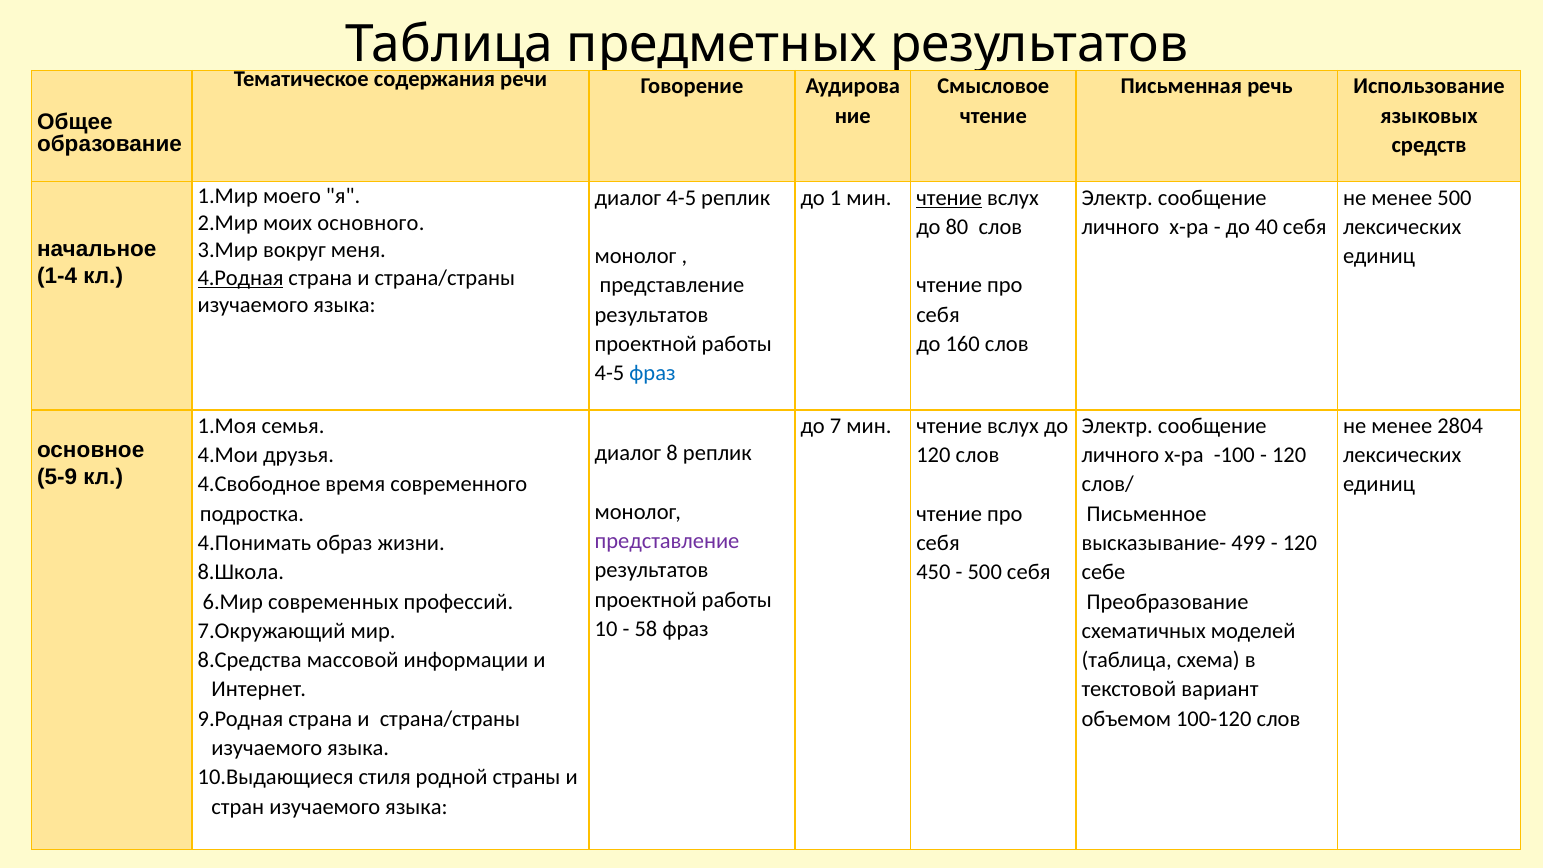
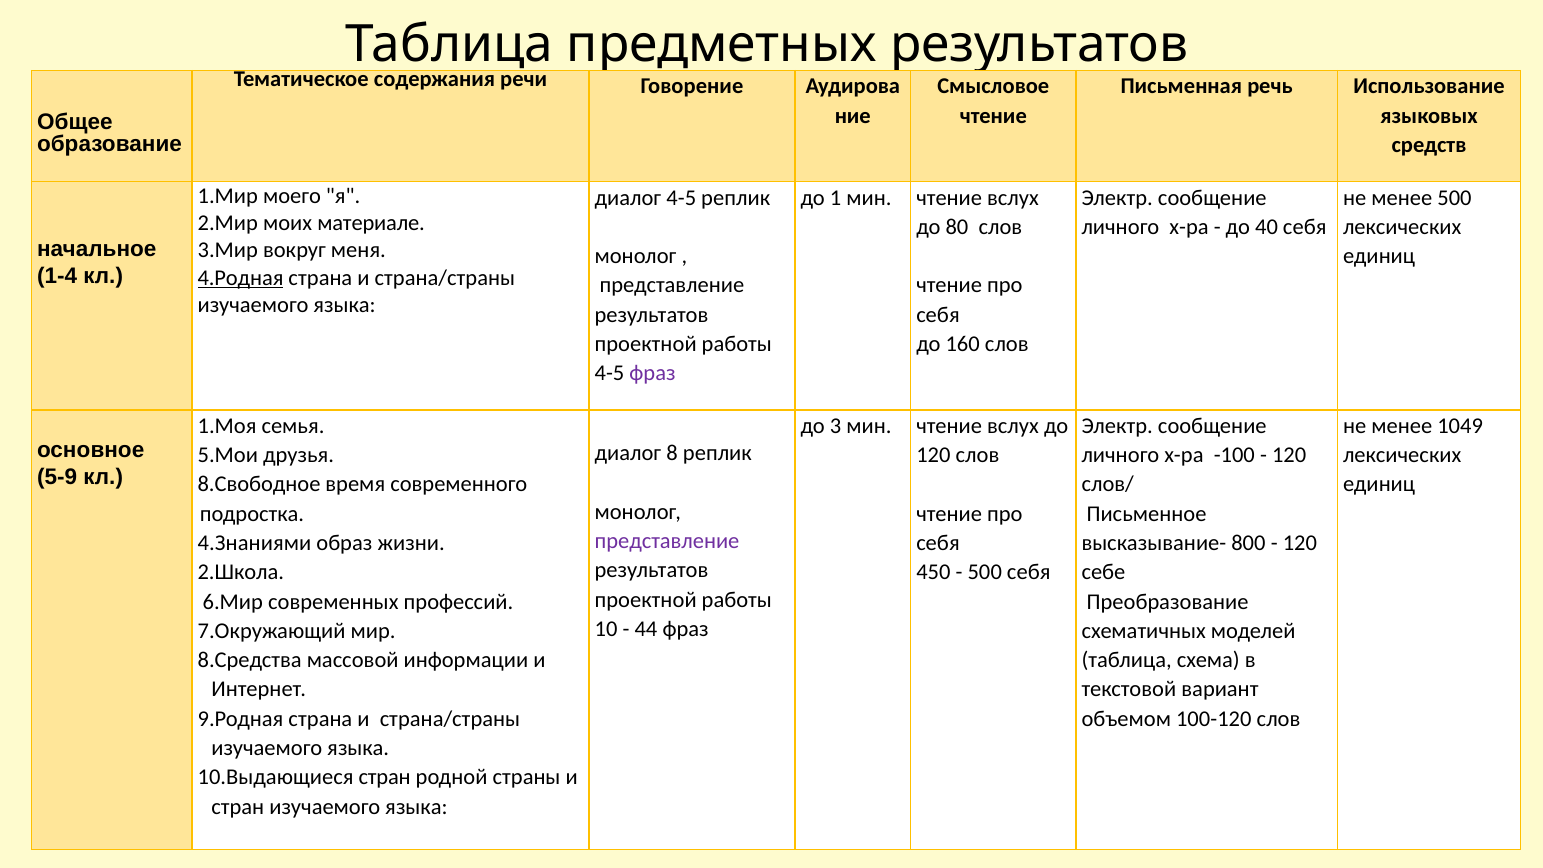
чтение at (949, 198) underline: present -> none
основного: основного -> материале
фраз at (653, 373) colour: blue -> purple
7: 7 -> 3
2804: 2804 -> 1049
4.Мои: 4.Мои -> 5.Мои
4.Свободное: 4.Свободное -> 8.Свободное
4.Понимать: 4.Понимать -> 4.Знаниями
499: 499 -> 800
8.Школа: 8.Школа -> 2.Школа
58: 58 -> 44
10.Выдающиеся стиля: стиля -> стран
